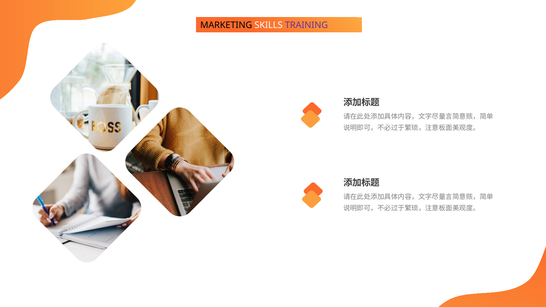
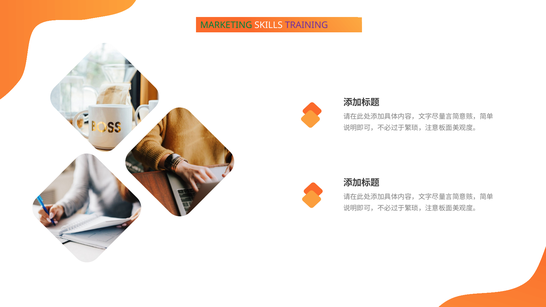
MARKETING colour: black -> green
